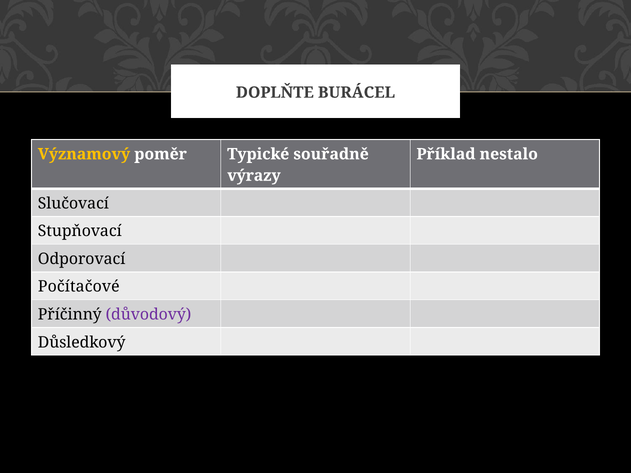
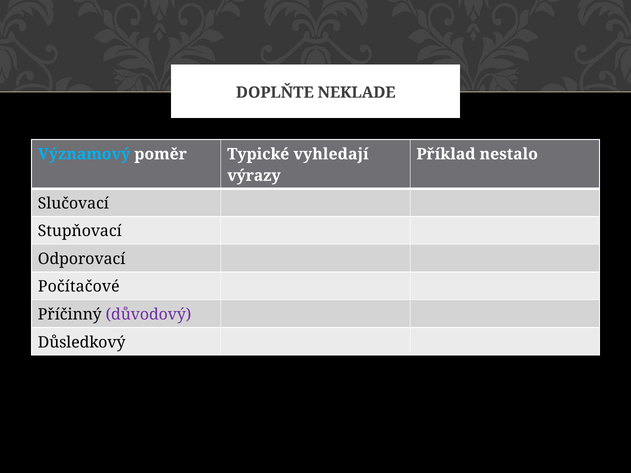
BURÁCEL: BURÁCEL -> NEKLADE
Významový colour: yellow -> light blue
souřadně: souřadně -> vyhledají
